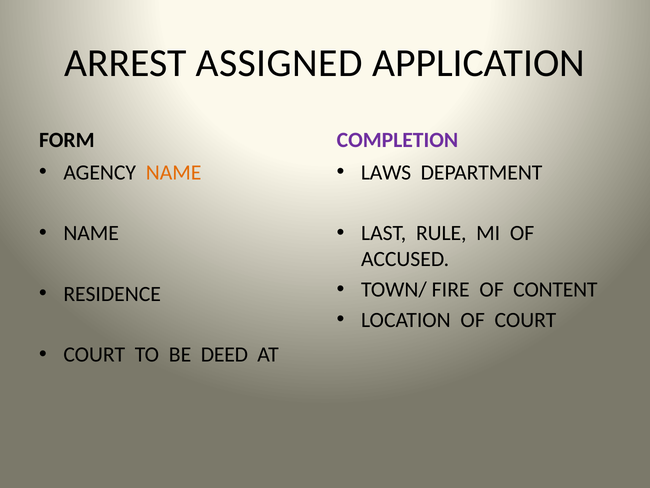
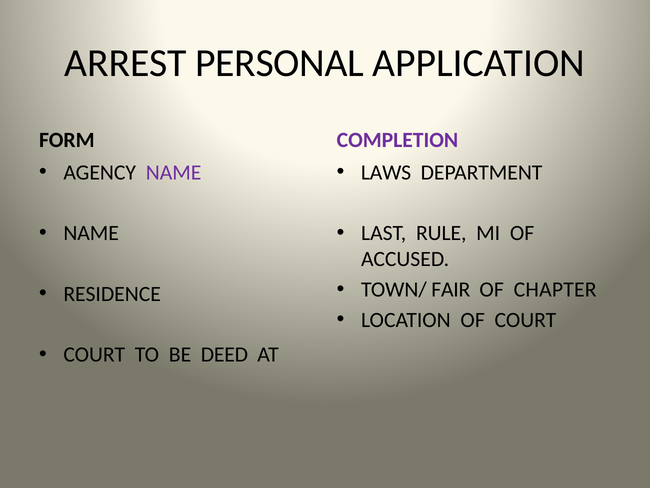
ASSIGNED: ASSIGNED -> PERSONAL
NAME at (174, 172) colour: orange -> purple
FIRE: FIRE -> FAIR
CONTENT: CONTENT -> CHAPTER
